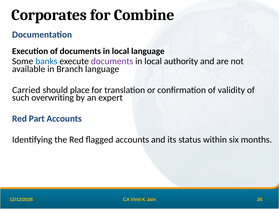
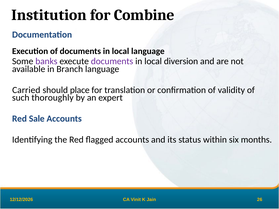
Corporates: Corporates -> Institution
banks colour: blue -> purple
authority: authority -> diversion
overwriting: overwriting -> thoroughly
Part: Part -> Sale
